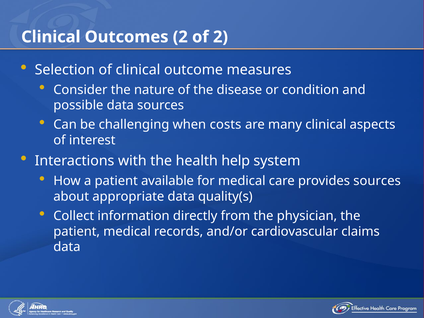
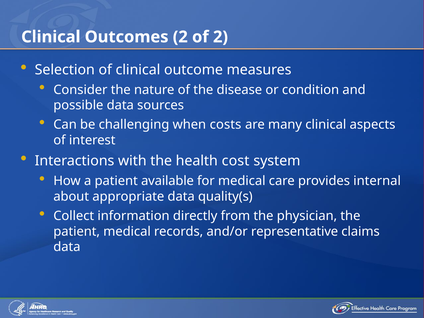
help: help -> cost
provides sources: sources -> internal
cardiovascular: cardiovascular -> representative
